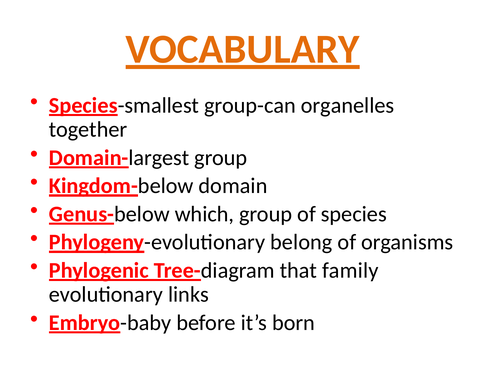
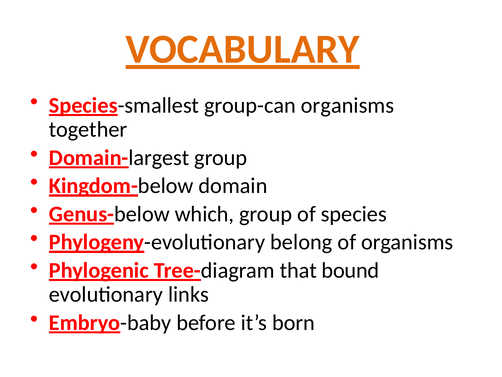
group-can organelles: organelles -> organisms
family: family -> bound
